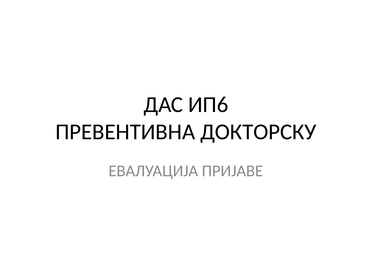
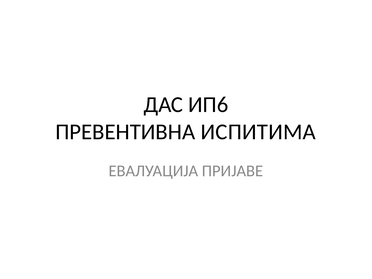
ДОКТОРСКУ: ДОКТОРСКУ -> ИСПИТИМА
